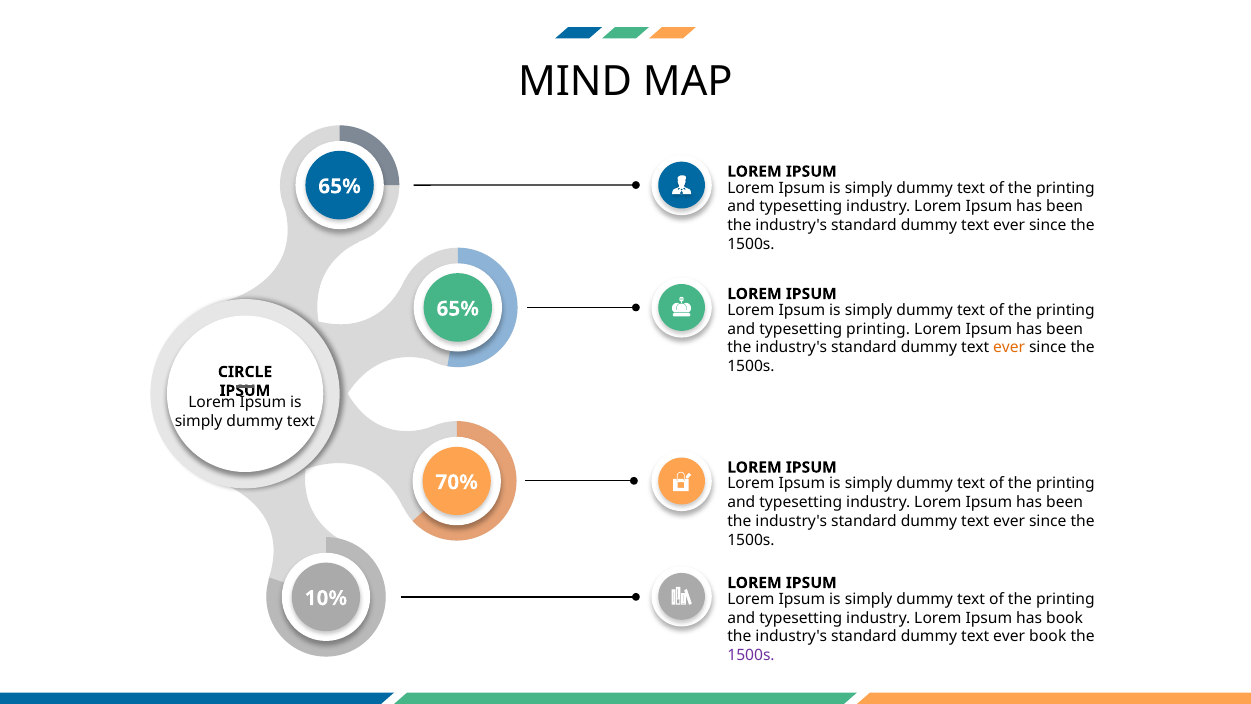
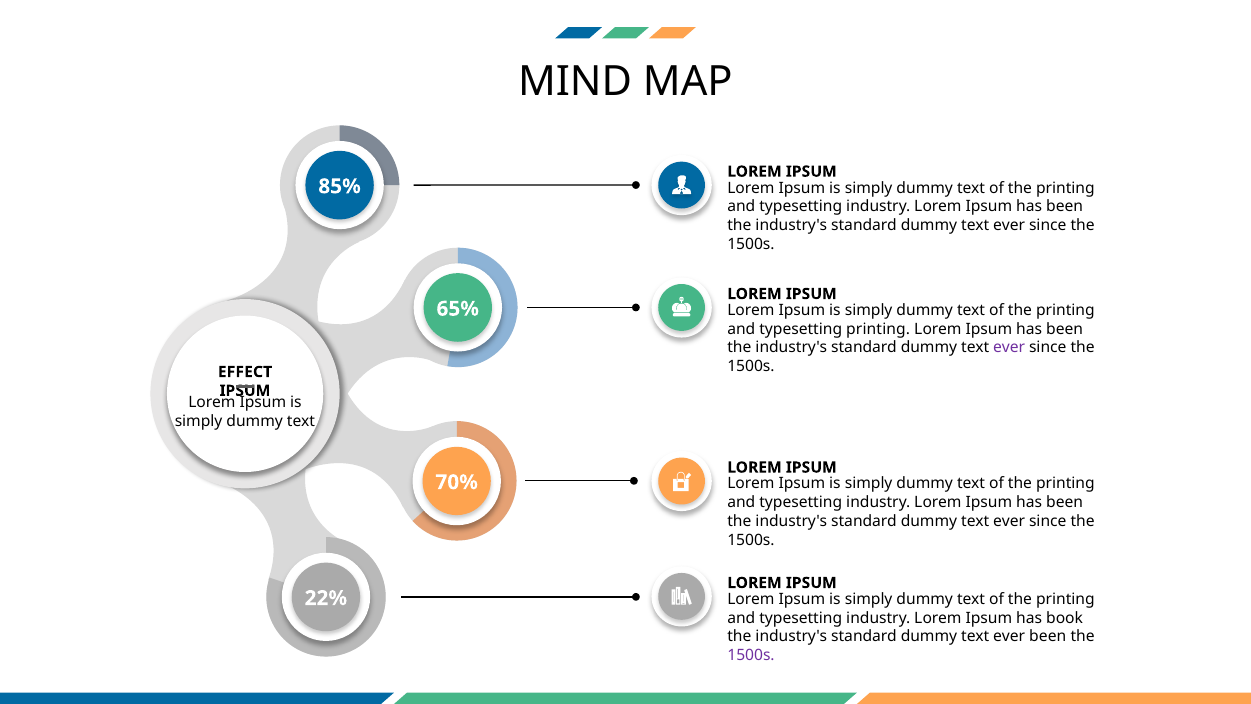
65% at (340, 186): 65% -> 85%
ever at (1009, 348) colour: orange -> purple
CIRCLE: CIRCLE -> EFFECT
10%: 10% -> 22%
ever book: book -> been
